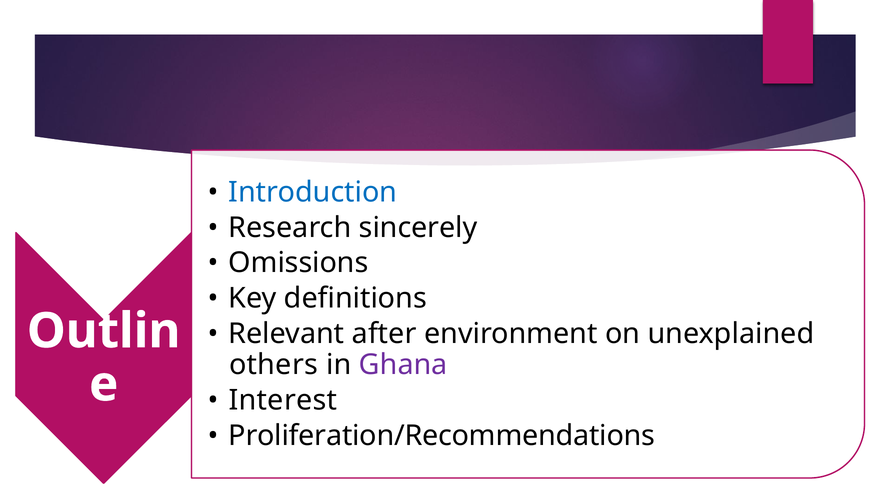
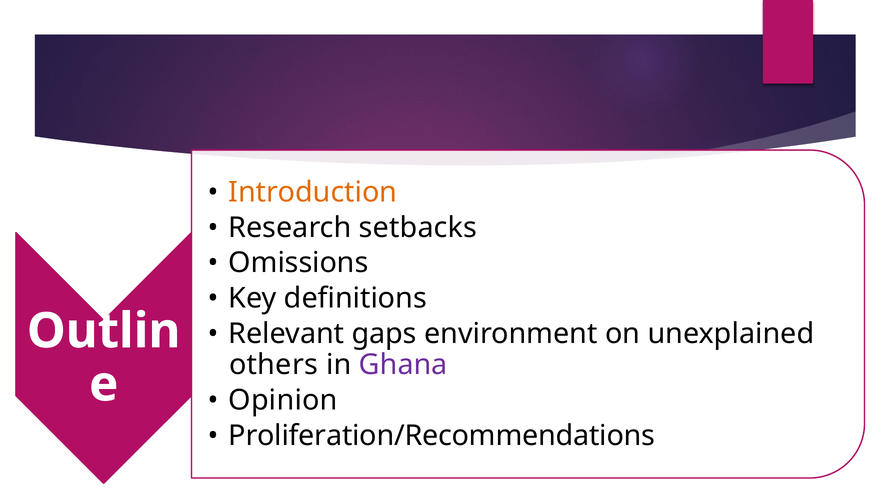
Introduction colour: blue -> orange
sincerely: sincerely -> setbacks
after: after -> gaps
Interest: Interest -> Opinion
